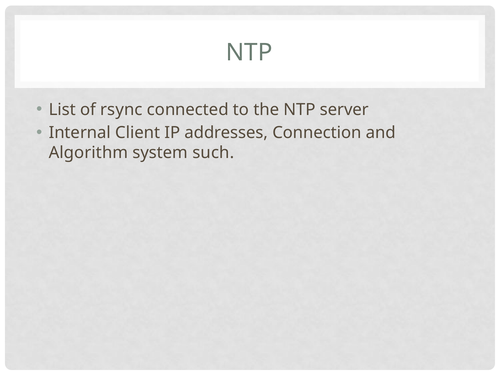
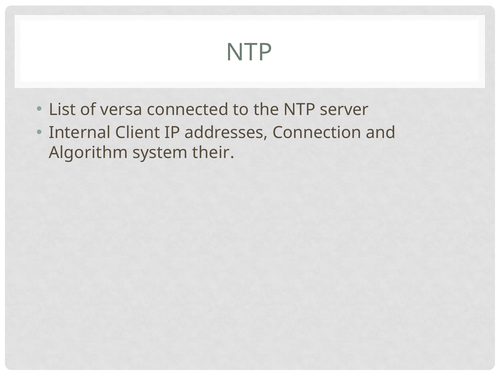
rsync: rsync -> versa
such: such -> their
